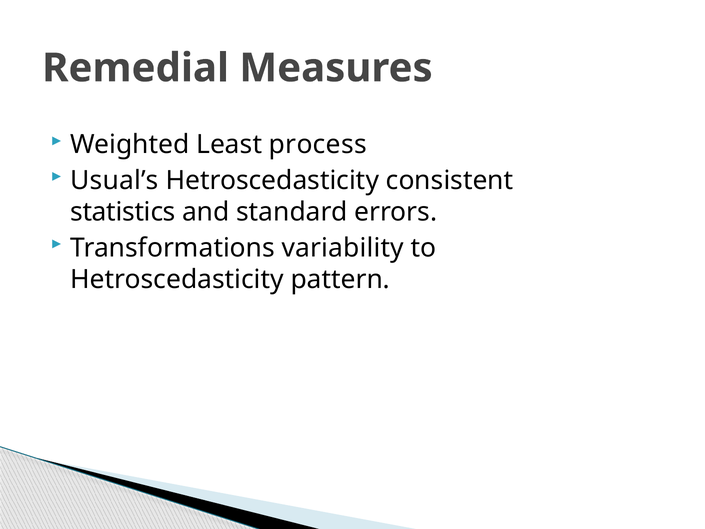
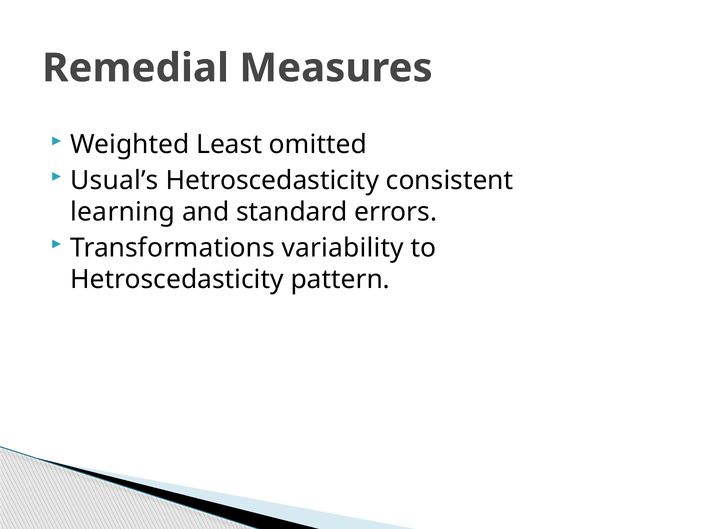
process: process -> omitted
statistics: statistics -> learning
